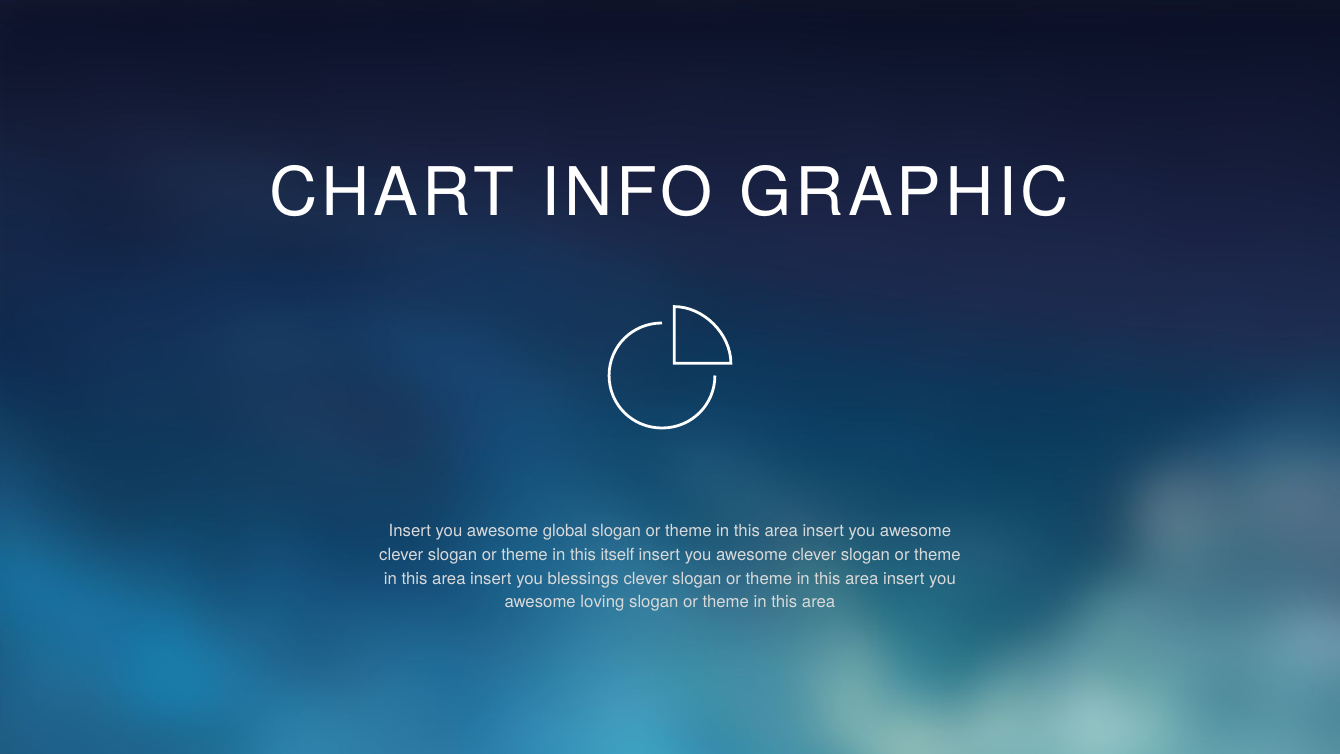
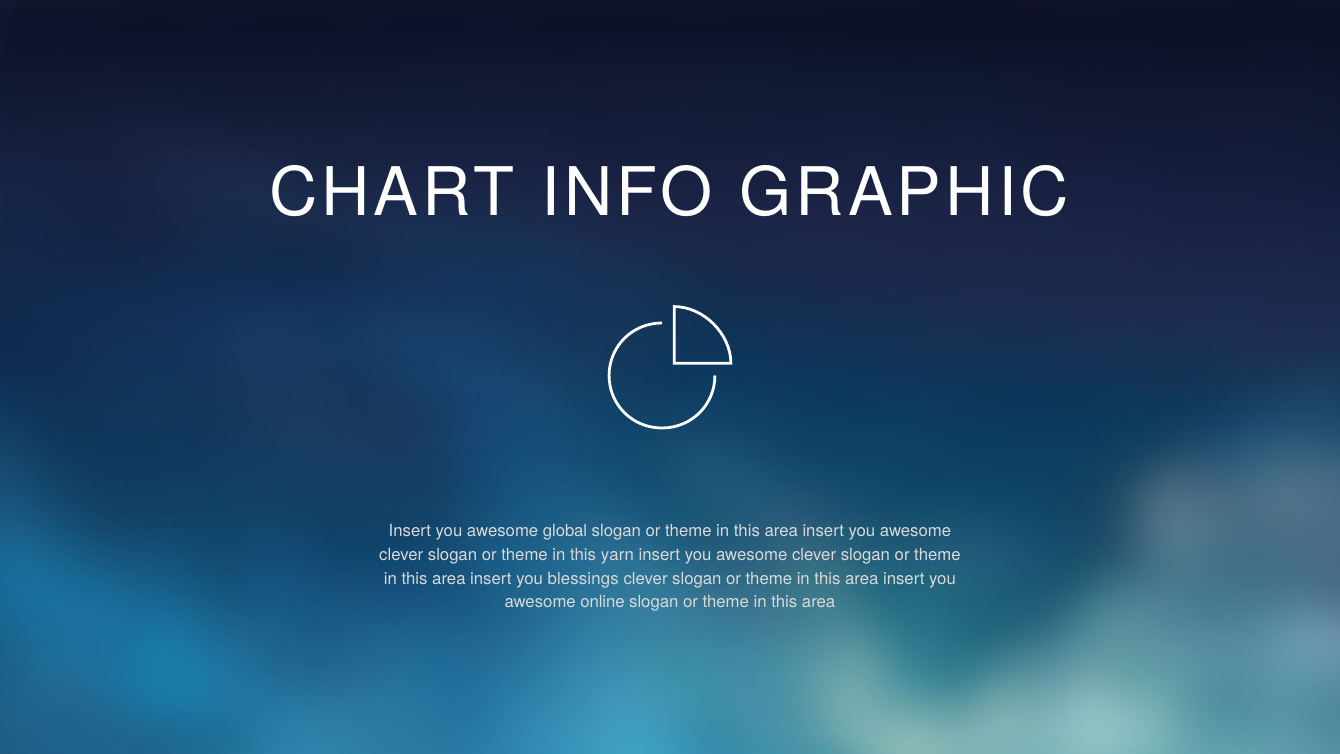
itself: itself -> yarn
loving: loving -> online
